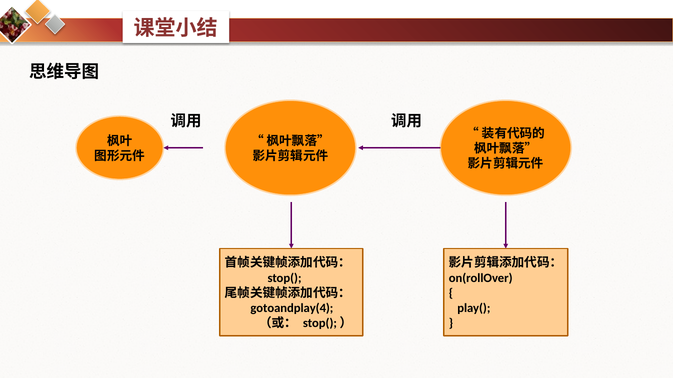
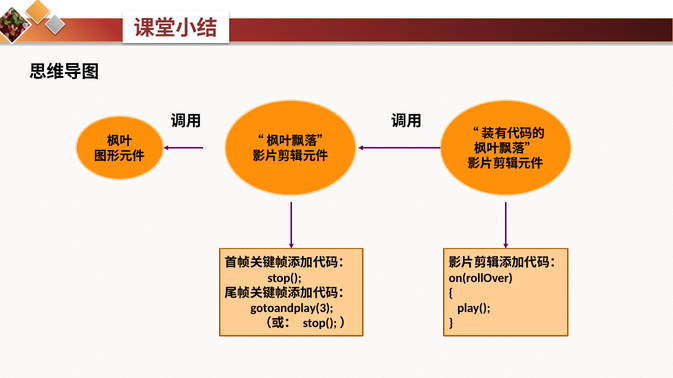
gotoandplay(4: gotoandplay(4 -> gotoandplay(3
